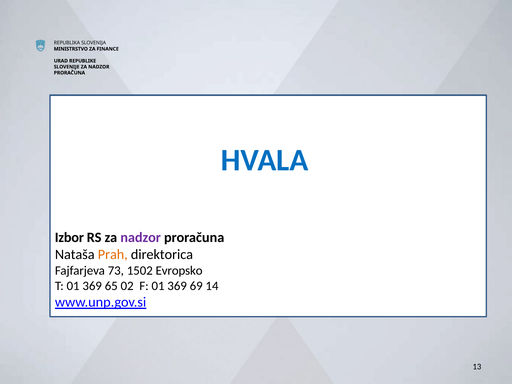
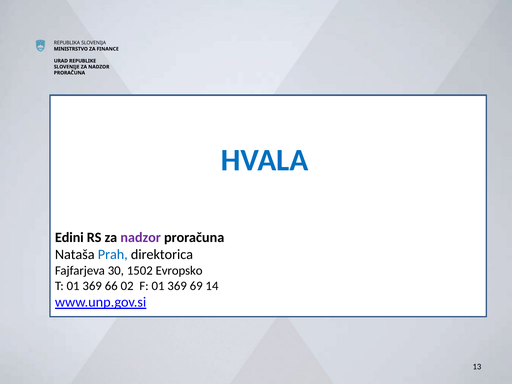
Izbor: Izbor -> Edini
Prah colour: orange -> blue
73: 73 -> 30
65: 65 -> 66
